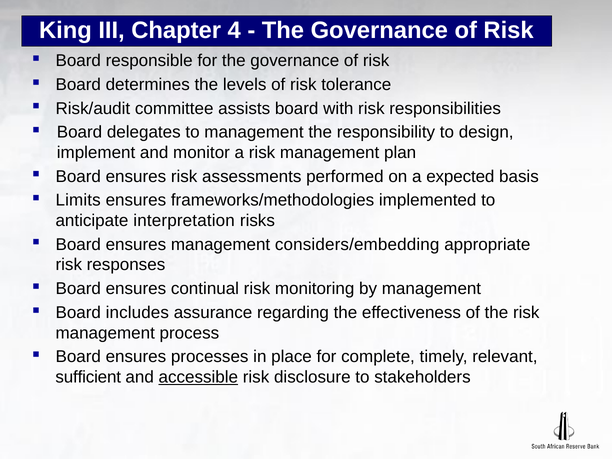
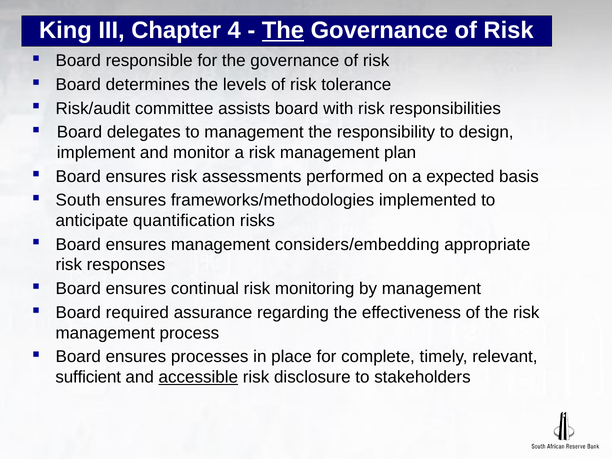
The at (283, 31) underline: none -> present
Limits: Limits -> South
interpretation: interpretation -> quantification
includes: includes -> required
